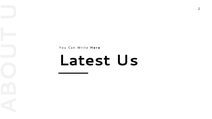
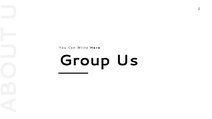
Latest: Latest -> Group
